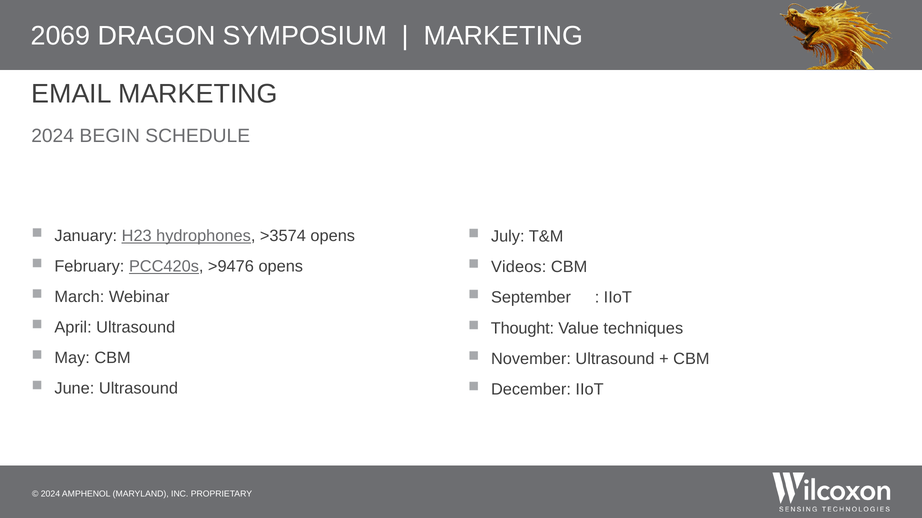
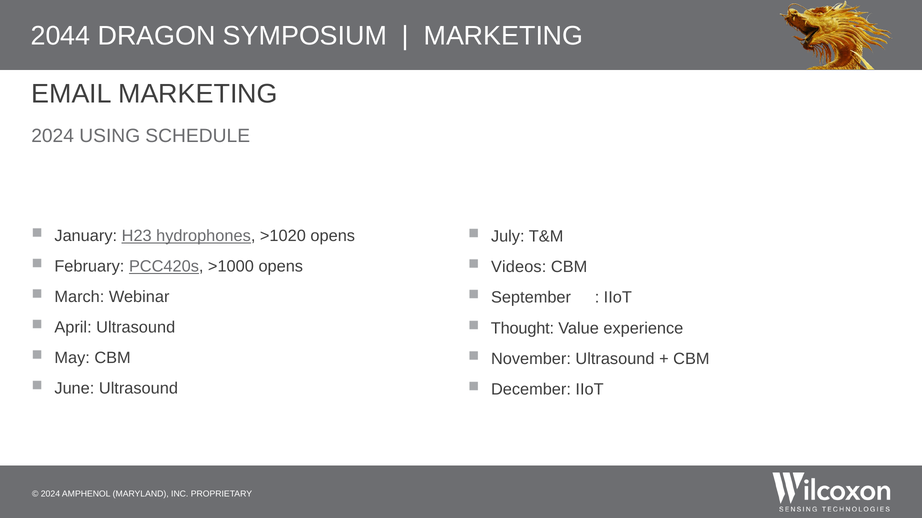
2069: 2069 -> 2044
BEGIN: BEGIN -> USING
>3574: >3574 -> >1020
>9476: >9476 -> >1000
techniques: techniques -> experience
